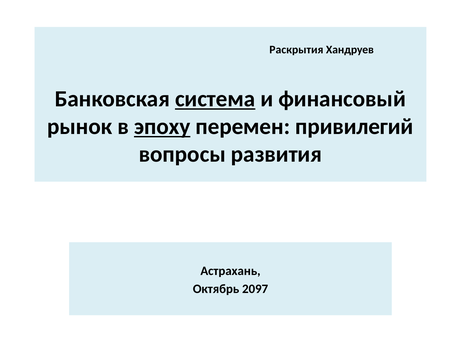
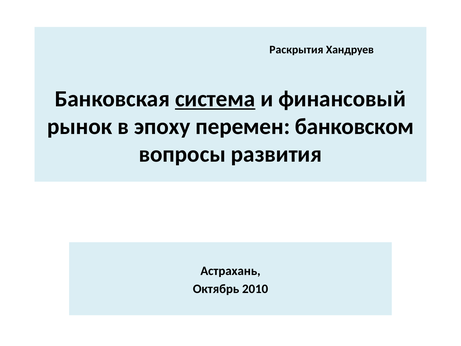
эпоху underline: present -> none
привилегий: привилегий -> банковском
2097: 2097 -> 2010
